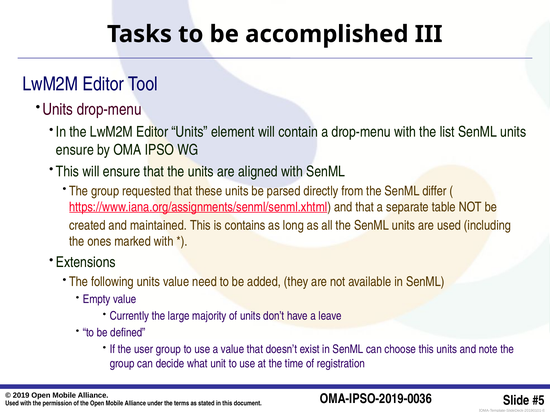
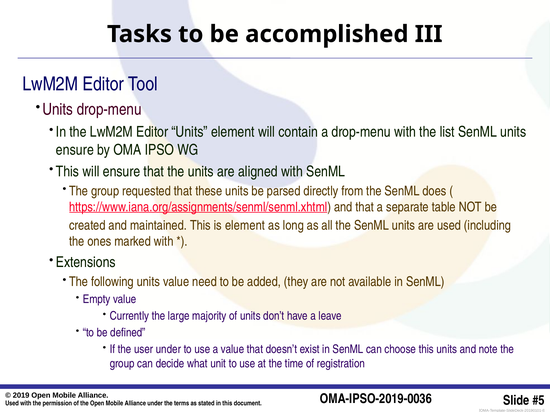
differ: differ -> does
is contains: contains -> element
user group: group -> under
